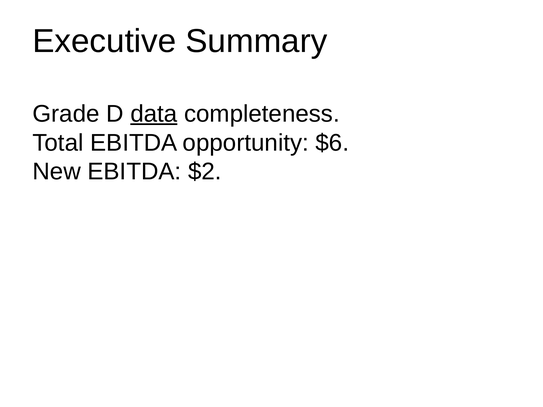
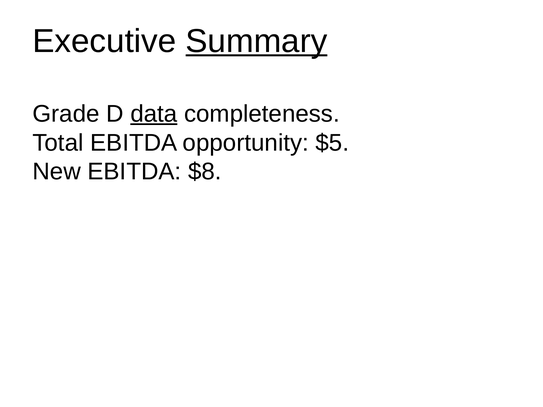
Summary underline: none -> present
$6: $6 -> $5
$2: $2 -> $8
